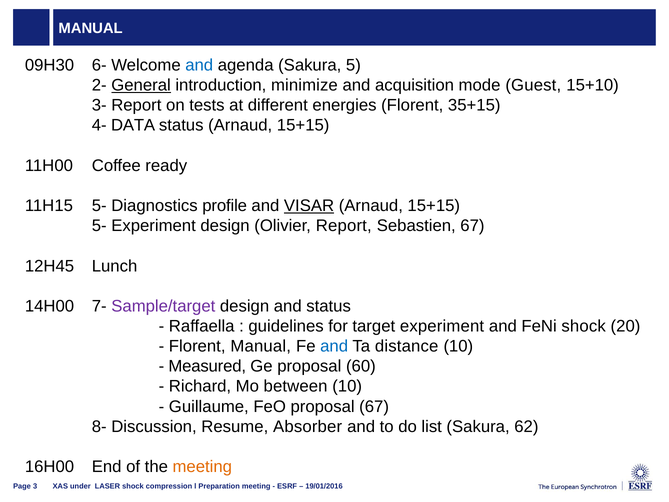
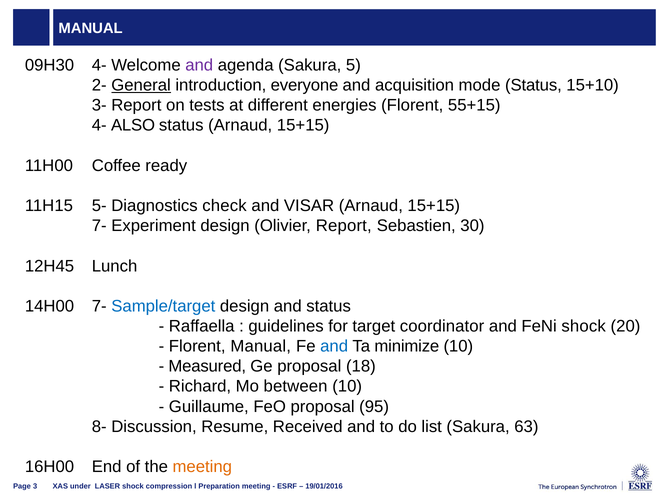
09H30 6-: 6- -> 4-
and at (199, 65) colour: blue -> purple
minimize: minimize -> everyone
mode Guest: Guest -> Status
35+15: 35+15 -> 55+15
DATA: DATA -> ALSO
profile: profile -> check
VISAR underline: present -> none
5- at (99, 226): 5- -> 7-
Sebastien 67: 67 -> 30
Sample/target colour: purple -> blue
target experiment: experiment -> coordinator
distance: distance -> minimize
60: 60 -> 18
proposal 67: 67 -> 95
Absorber: Absorber -> Received
62: 62 -> 63
